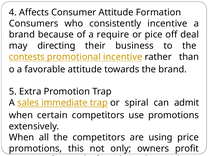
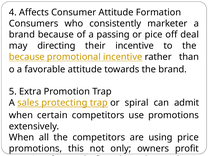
consistently incentive: incentive -> marketer
require: require -> passing
their business: business -> incentive
contests at (27, 57): contests -> because
immediate: immediate -> protecting
